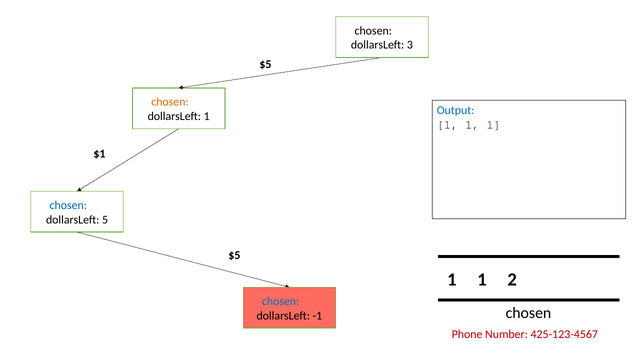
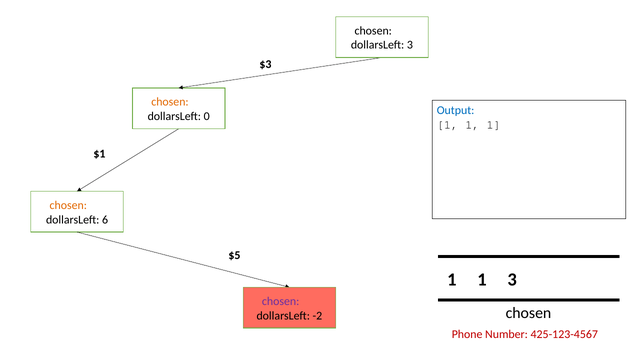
$5 at (265, 65): $5 -> $3
dollarsLeft 1: 1 -> 0
chosen at (68, 205) colour: blue -> orange
5: 5 -> 6
1 2: 2 -> 3
chosen at (281, 301) colour: blue -> purple
-1: -1 -> -2
